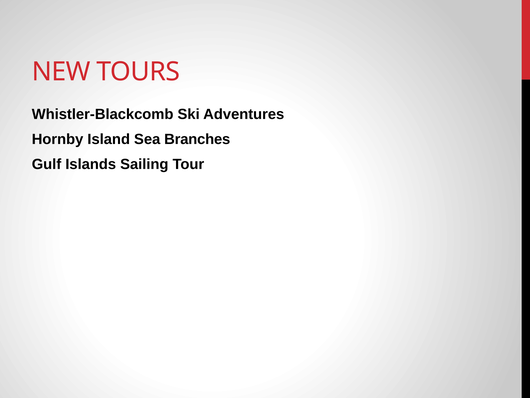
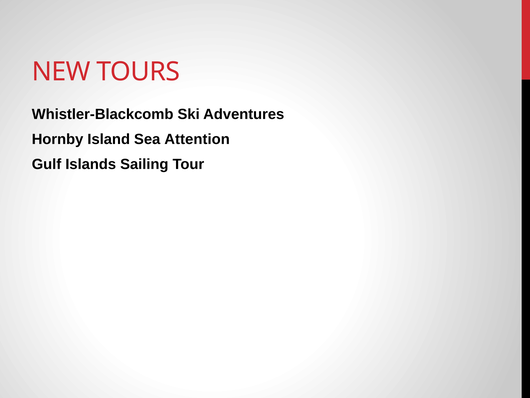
Branches: Branches -> Attention
